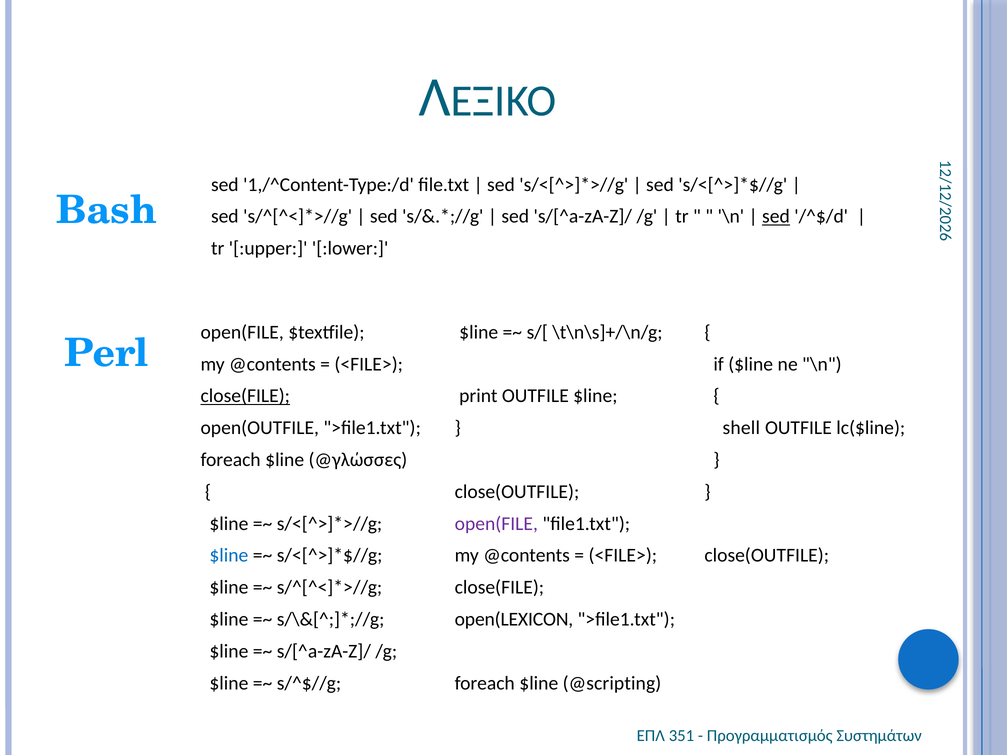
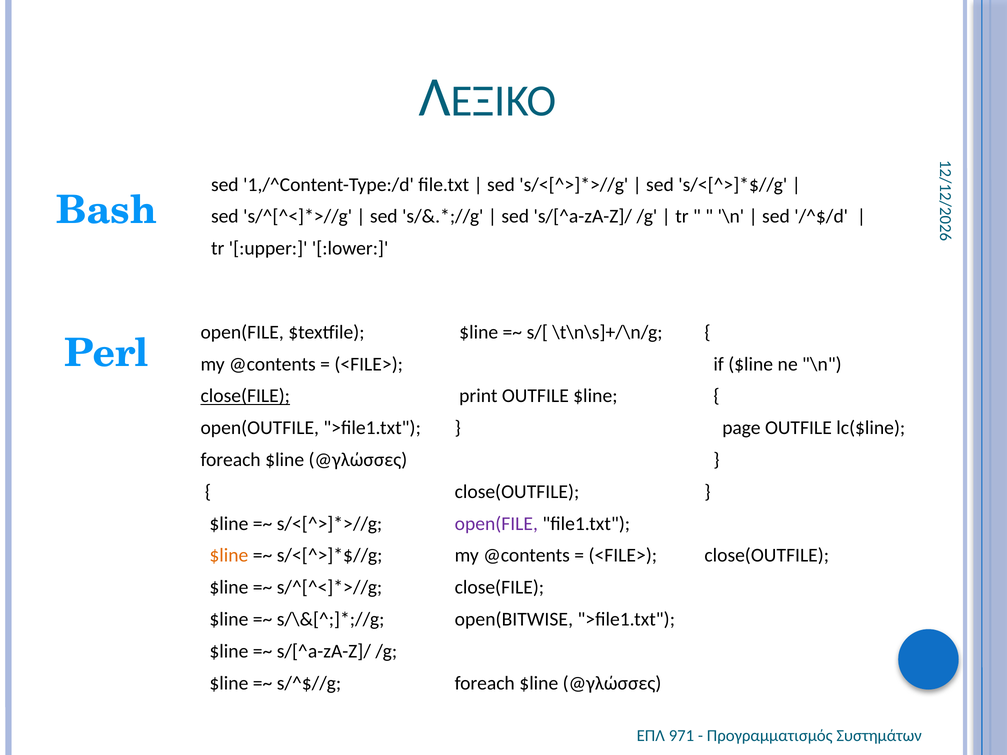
sed at (776, 217) underline: present -> none
shell: shell -> page
$line at (229, 556) colour: blue -> orange
open(LEXICON: open(LEXICON -> open(BITWISE
@scripting at (612, 683): @scripting -> @γλώσσες
351: 351 -> 971
